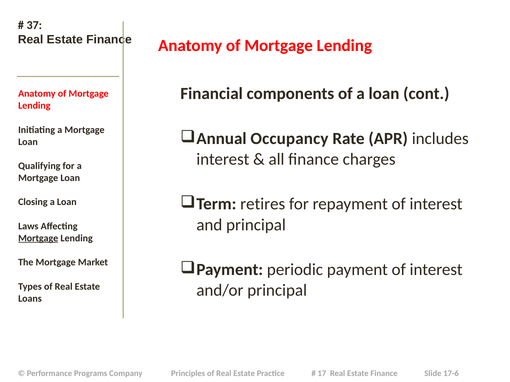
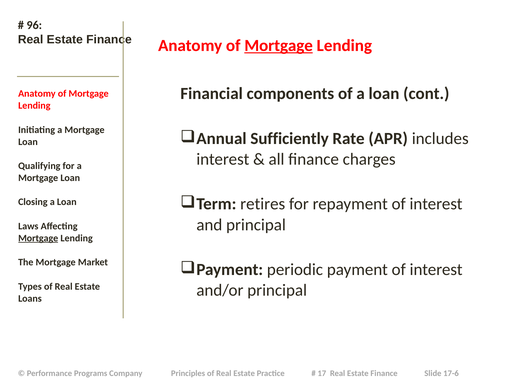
37: 37 -> 96
Mortgage at (279, 46) underline: none -> present
Occupancy: Occupancy -> Sufficiently
